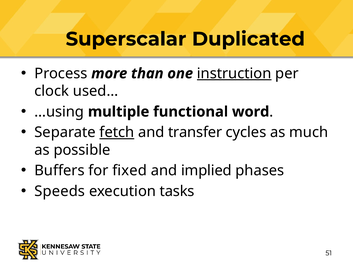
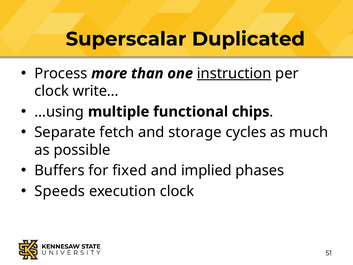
used…: used… -> write…
word: word -> chips
fetch underline: present -> none
transfer: transfer -> storage
execution tasks: tasks -> clock
